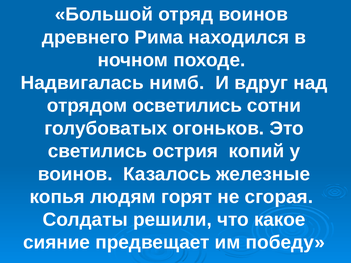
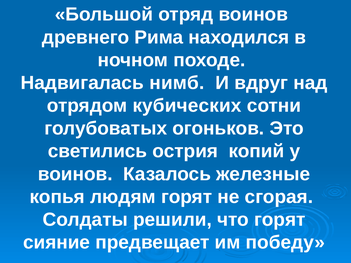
осветились: осветились -> кубических
что какое: какое -> горят
